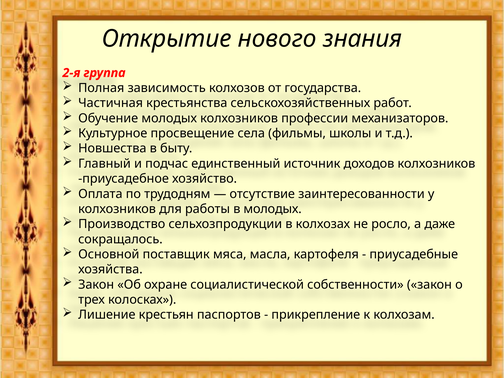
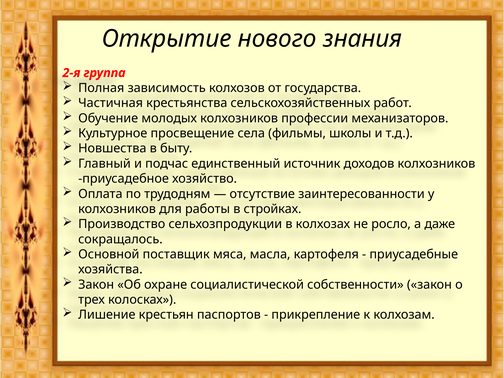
в молодых: молодых -> стройках
